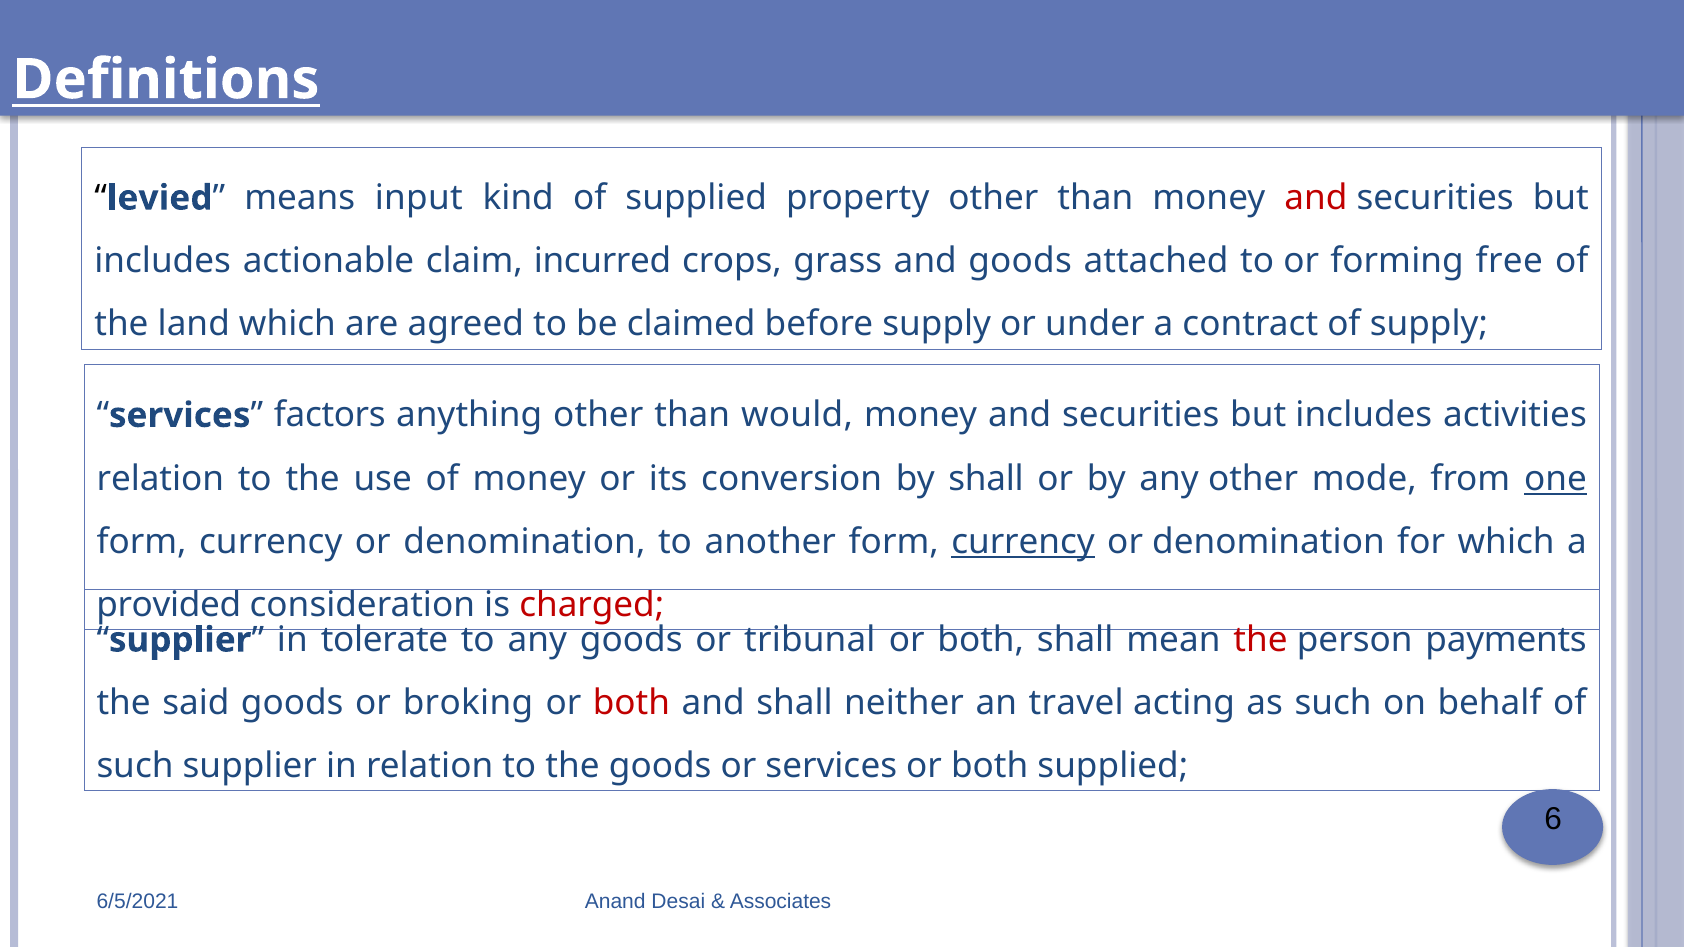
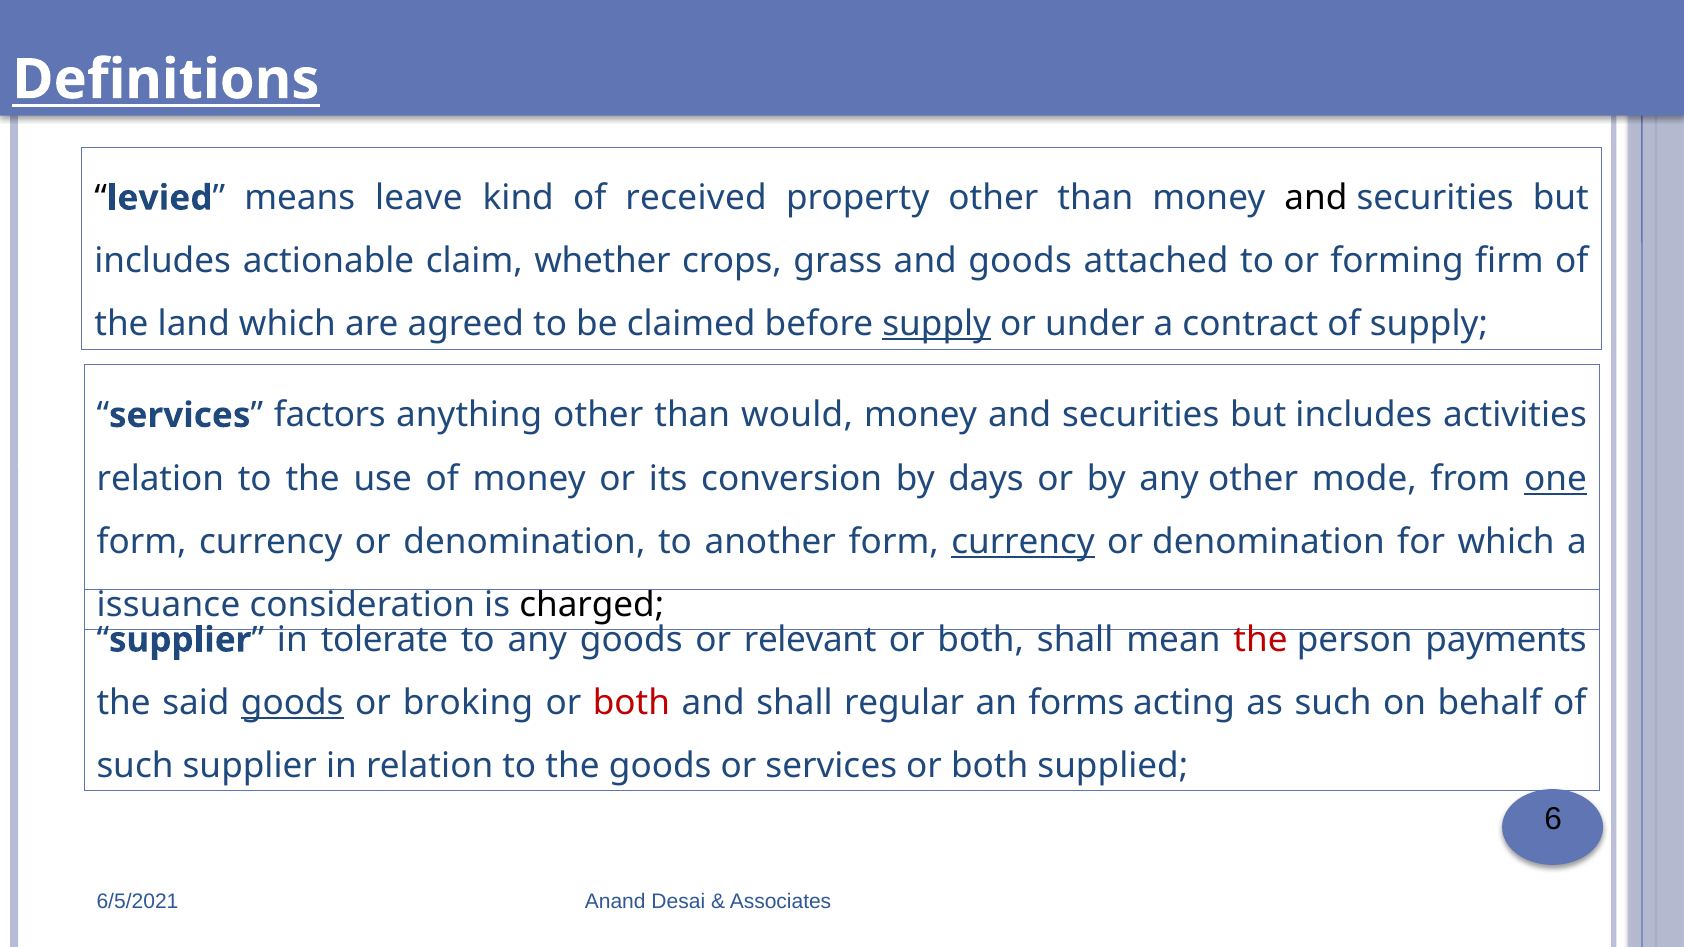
input: input -> leave
of supplied: supplied -> received
and at (1316, 198) colour: red -> black
incurred: incurred -> whether
free: free -> firm
supply at (937, 324) underline: none -> present
by shall: shall -> days
provided: provided -> issuance
charged colour: red -> black
tribunal: tribunal -> relevant
goods at (292, 703) underline: none -> present
neither: neither -> regular
travel: travel -> forms
